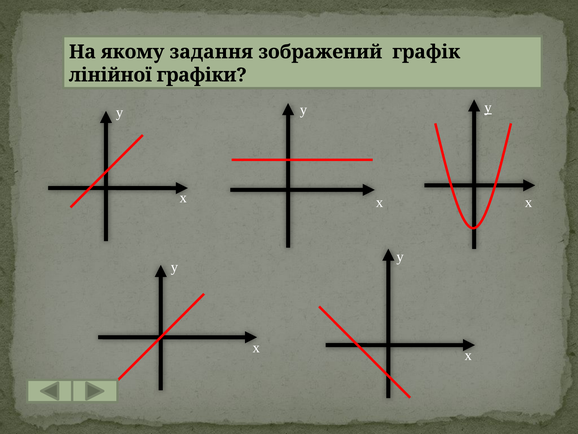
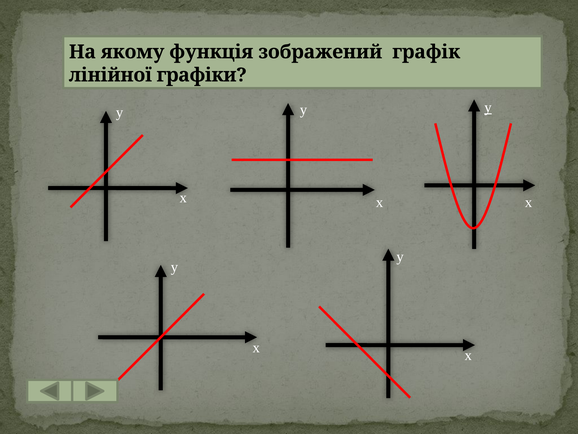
задання: задання -> функція
